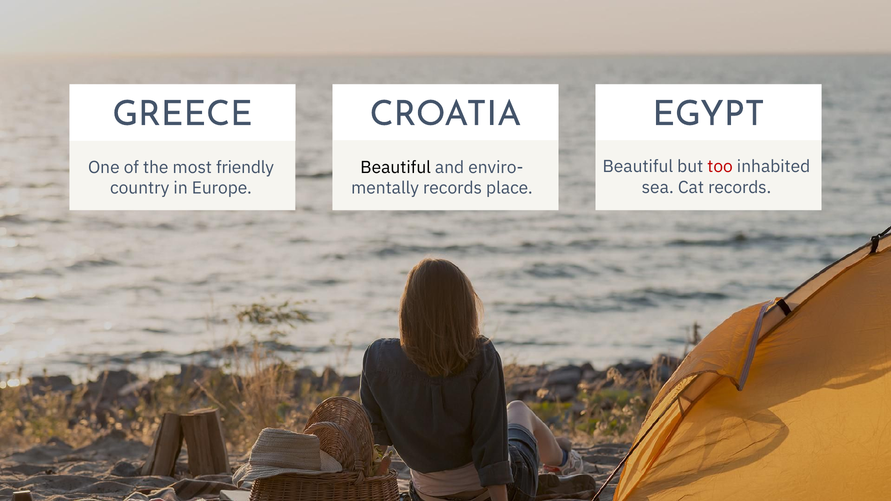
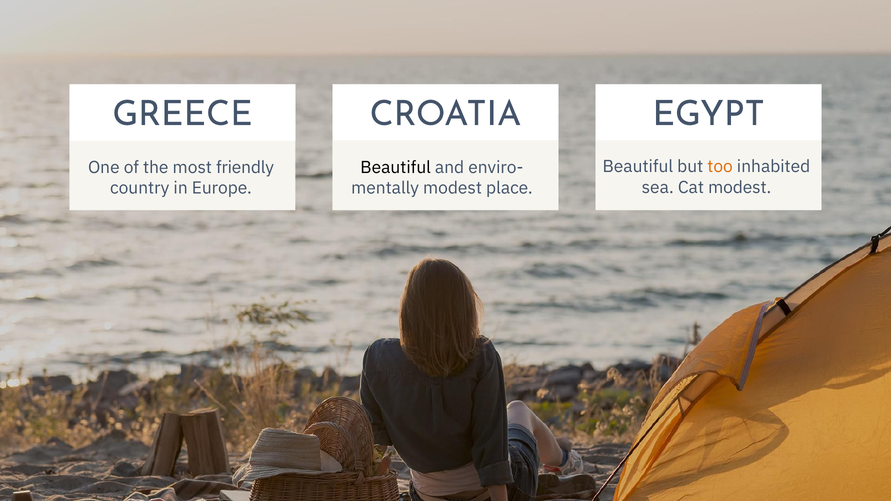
too colour: red -> orange
Cat records: records -> modest
records at (453, 188): records -> modest
